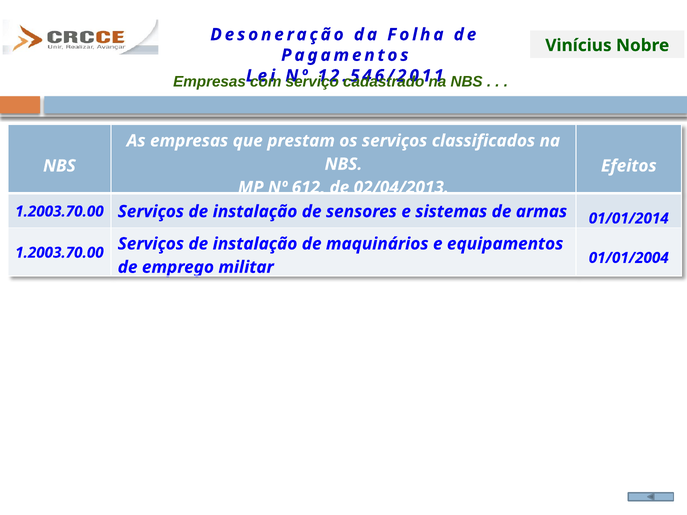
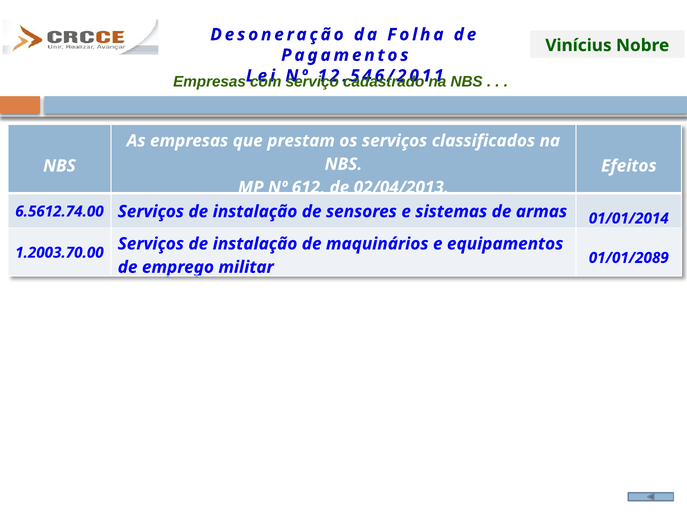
1.2003.70.00 at (59, 212): 1.2003.70.00 -> 6.5612.74.00
01/01/2004: 01/01/2004 -> 01/01/2089
